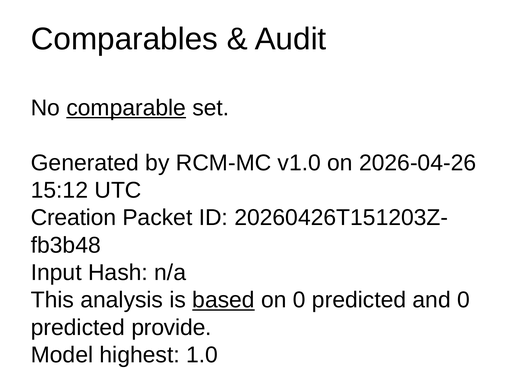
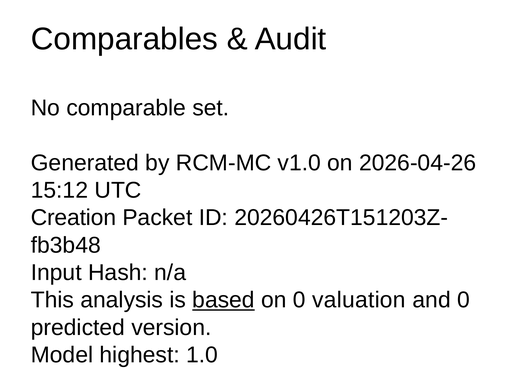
comparable underline: present -> none
on 0 predicted: predicted -> valuation
provide: provide -> version
